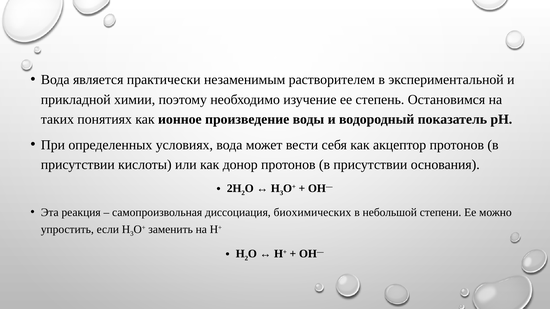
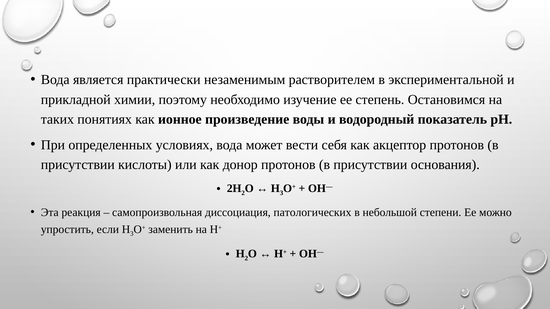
биохимических: биохимических -> патологических
